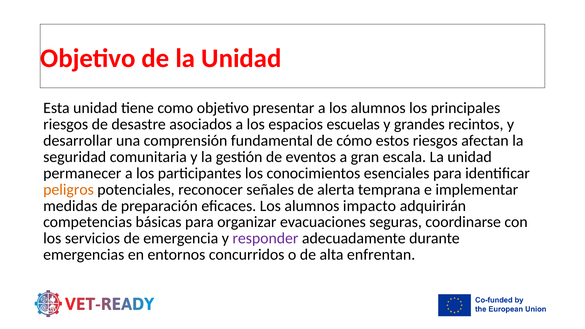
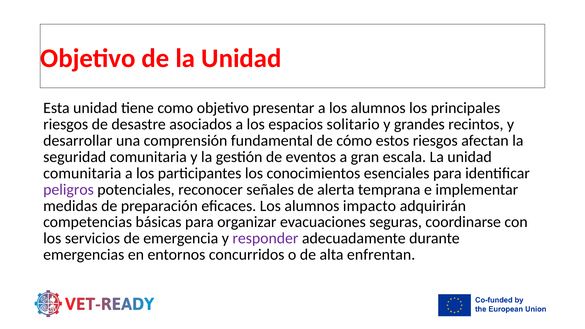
escuelas: escuelas -> solitario
permanecer at (82, 173): permanecer -> comunitaria
peligros colour: orange -> purple
